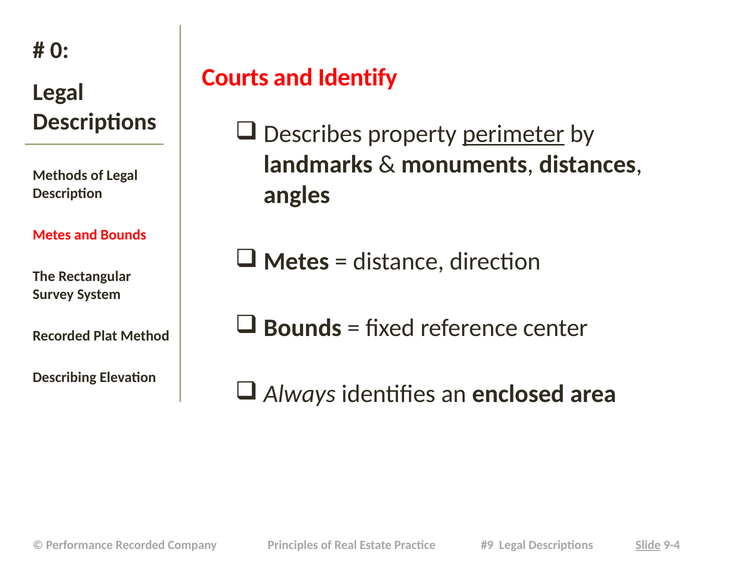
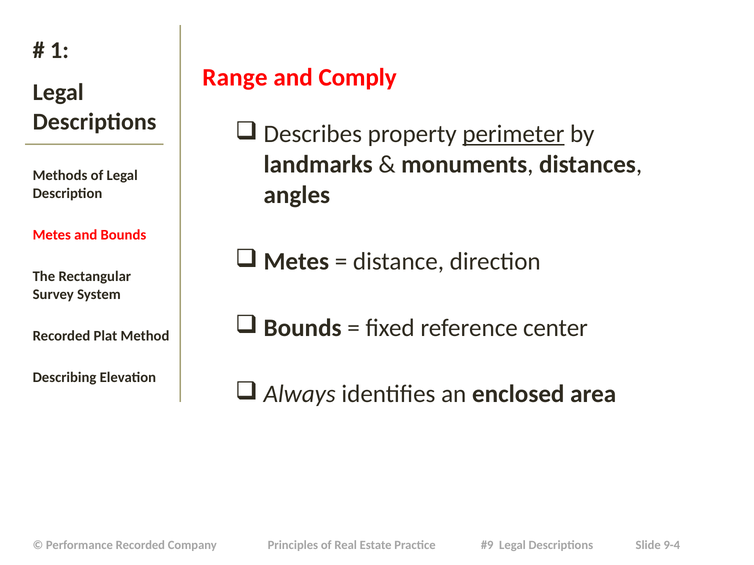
0: 0 -> 1
Courts: Courts -> Range
Identify: Identify -> Comply
Slide underline: present -> none
